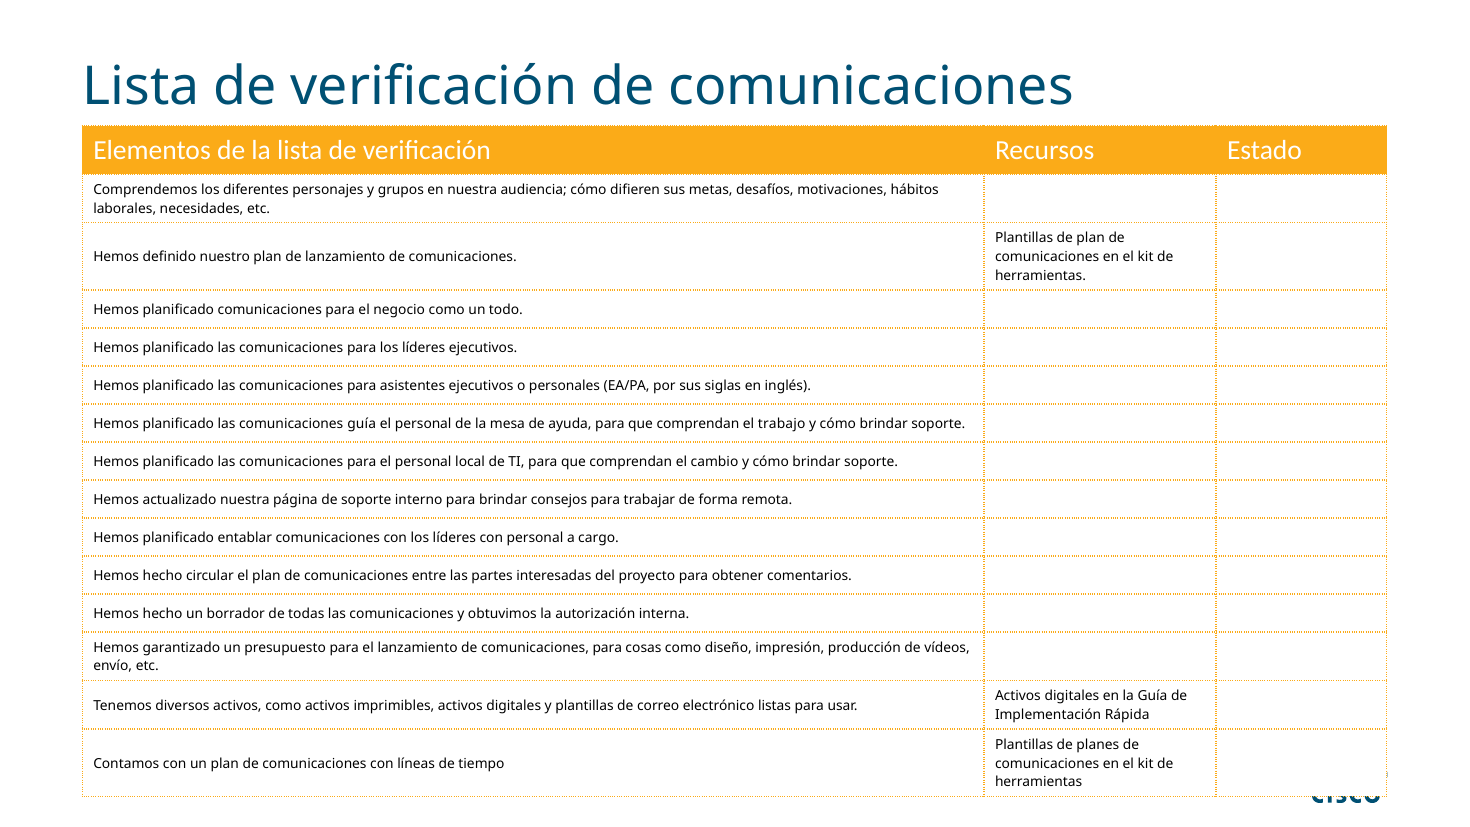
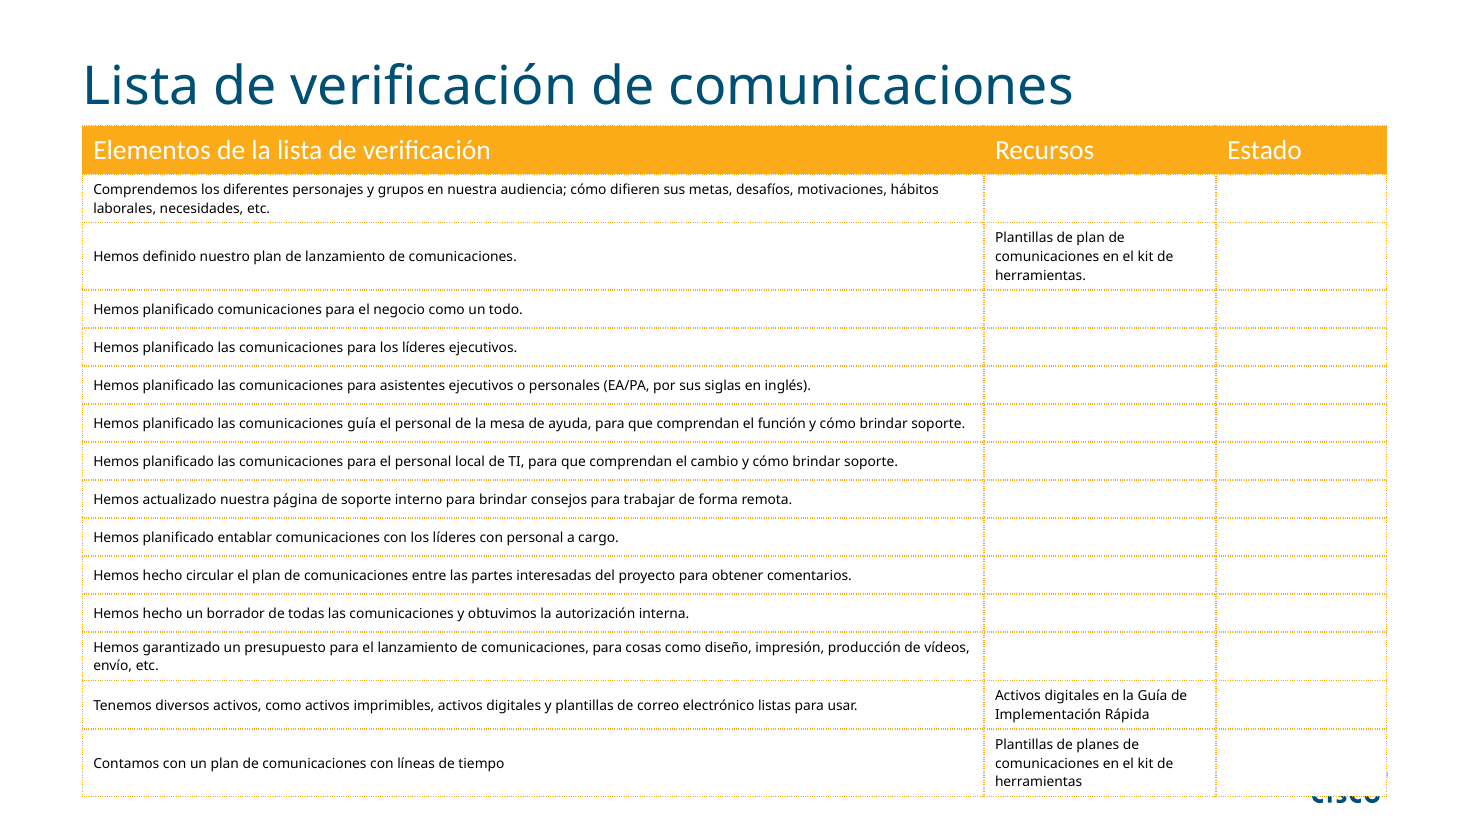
trabajo: trabajo -> función
